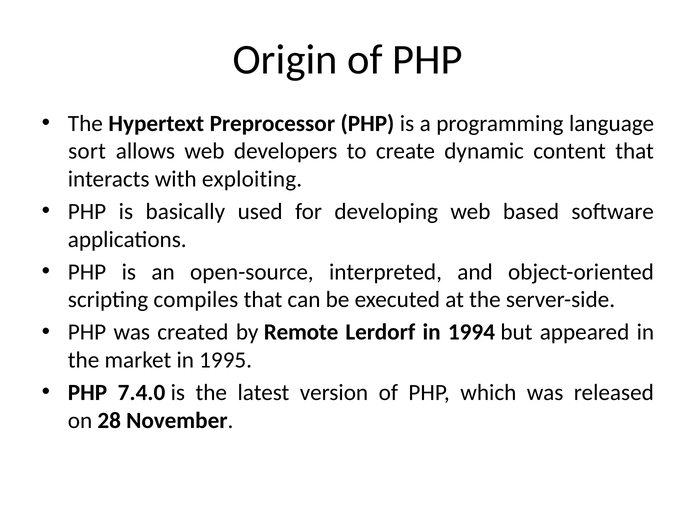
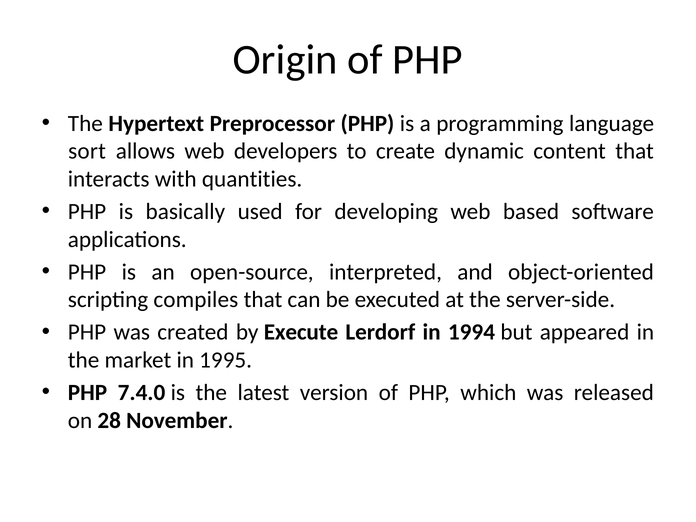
exploiting: exploiting -> quantities
Remote: Remote -> Execute
